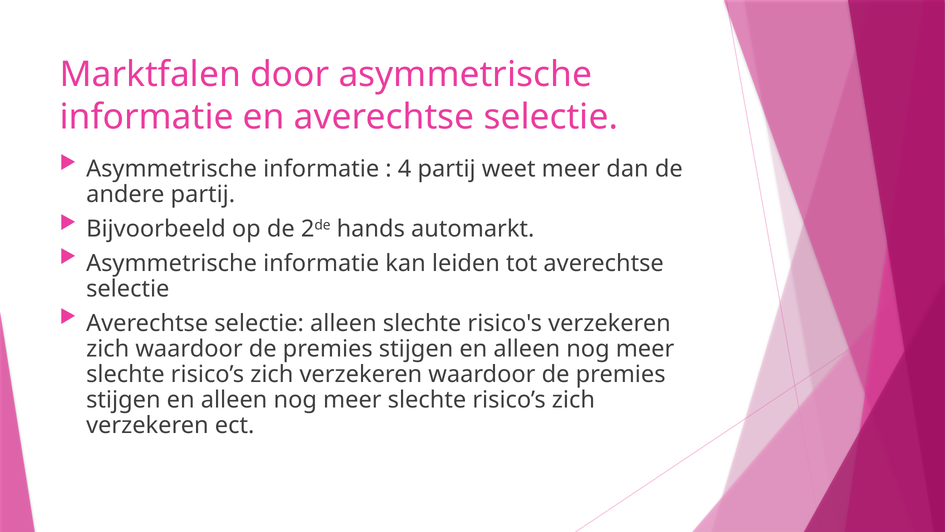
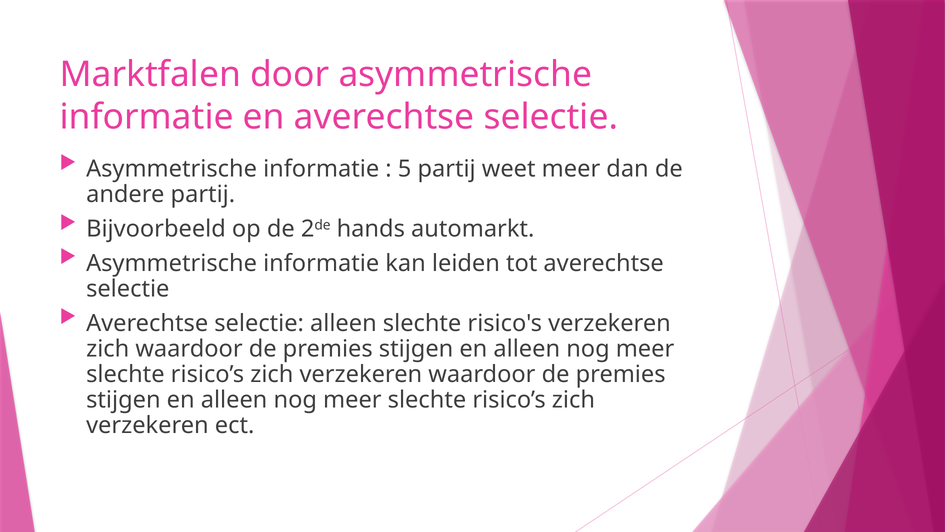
4: 4 -> 5
